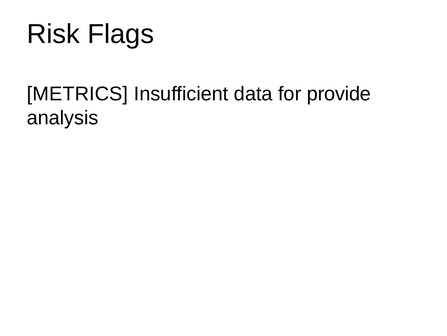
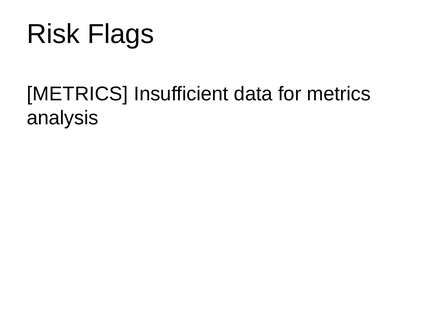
for provide: provide -> metrics
